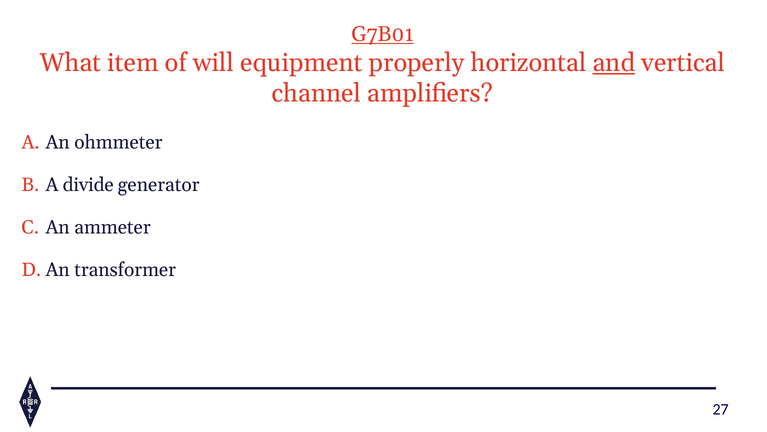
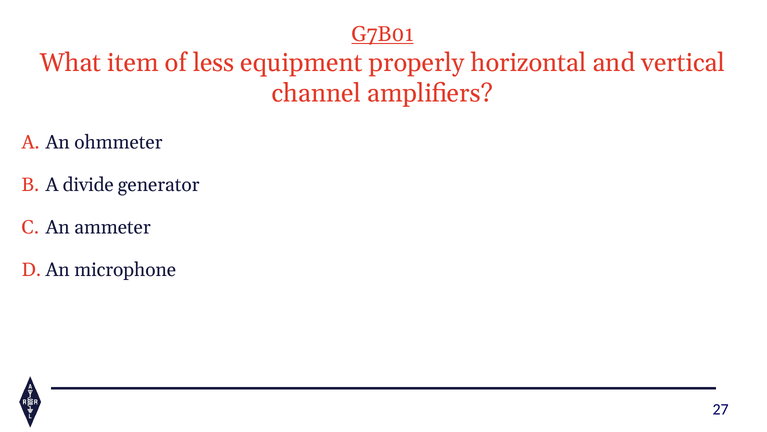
will: will -> less
and underline: present -> none
transformer: transformer -> microphone
